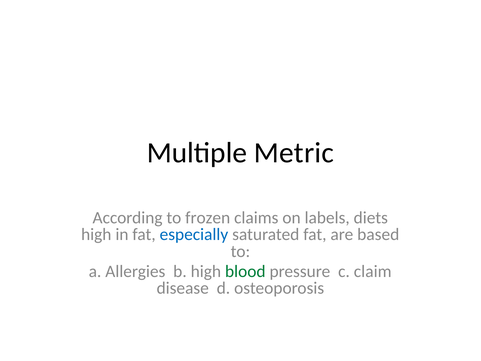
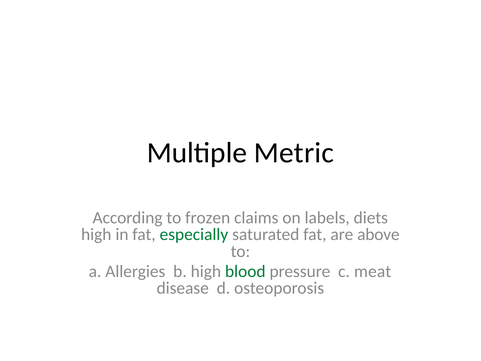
especially colour: blue -> green
based: based -> above
claim: claim -> meat
